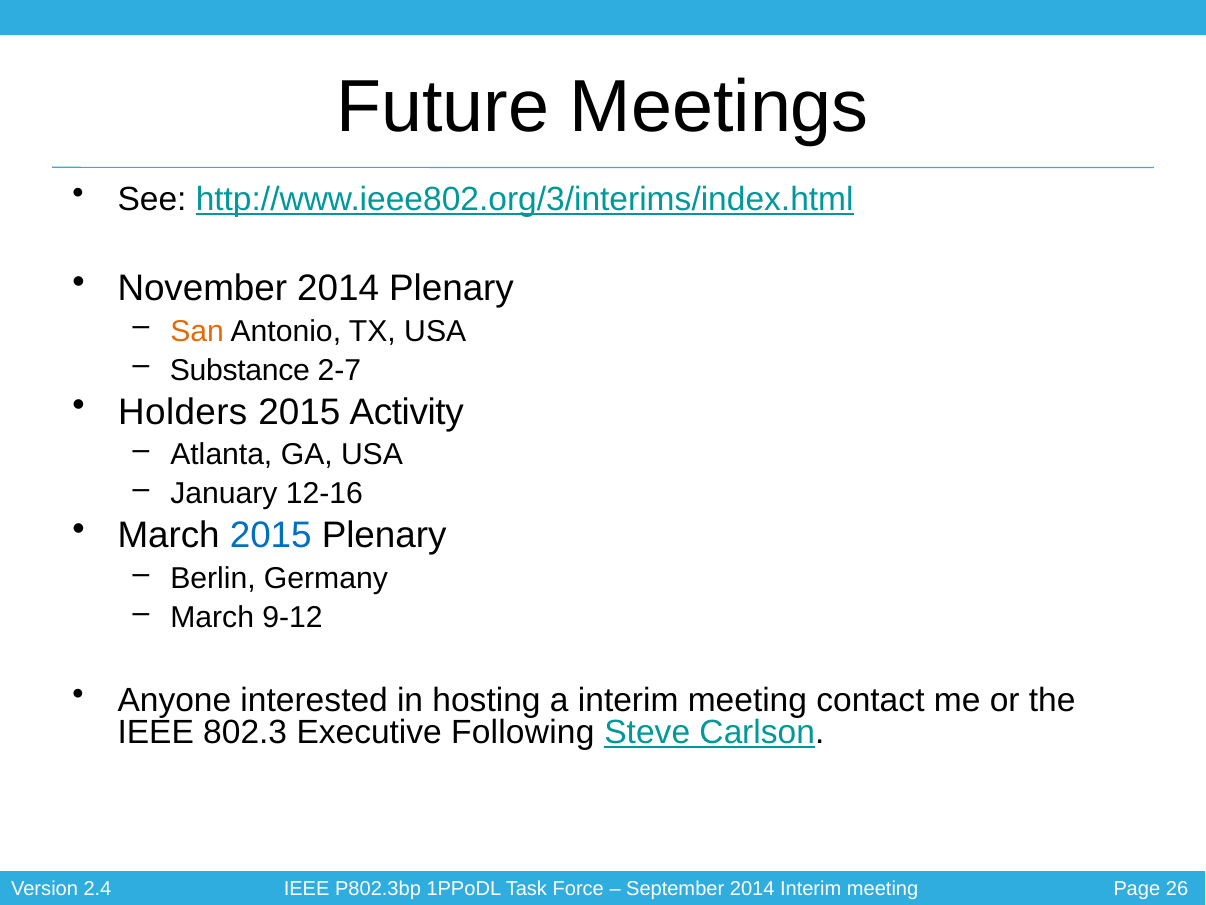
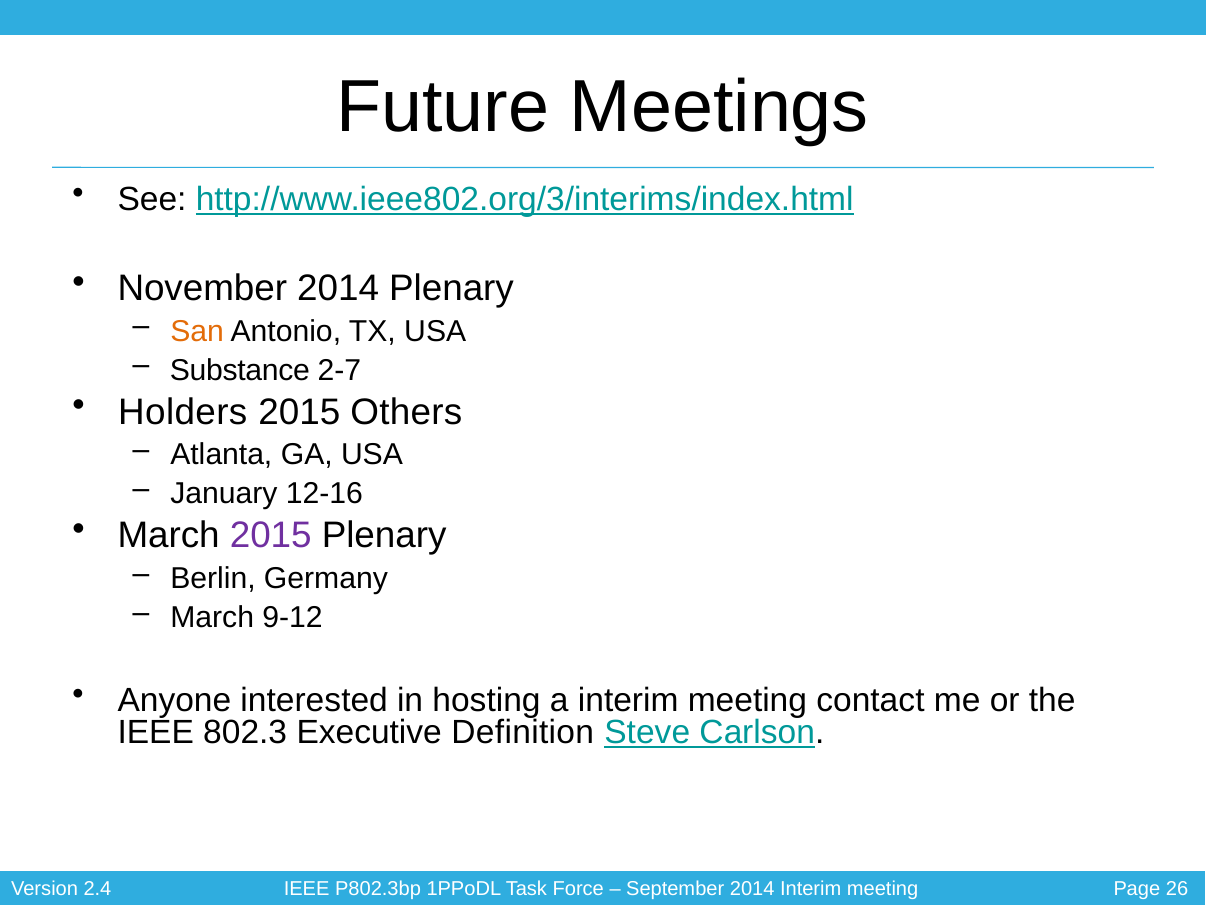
Activity: Activity -> Others
2015 at (271, 535) colour: blue -> purple
Following: Following -> Definition
